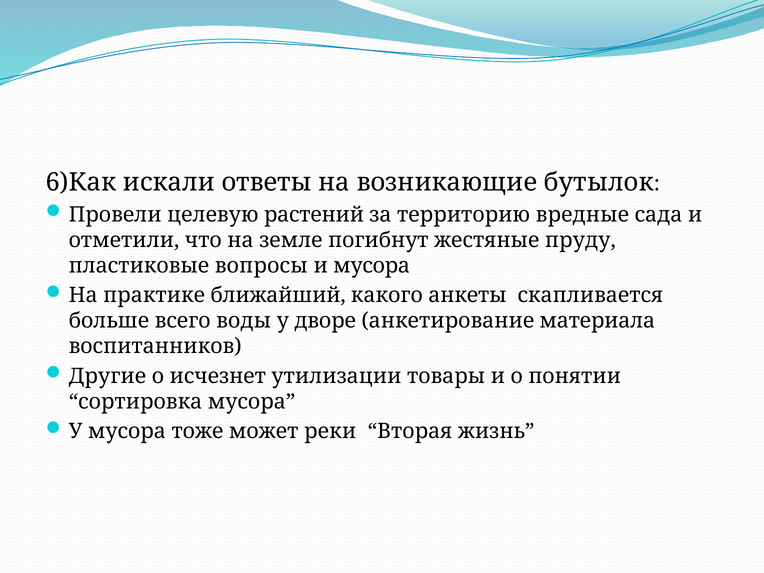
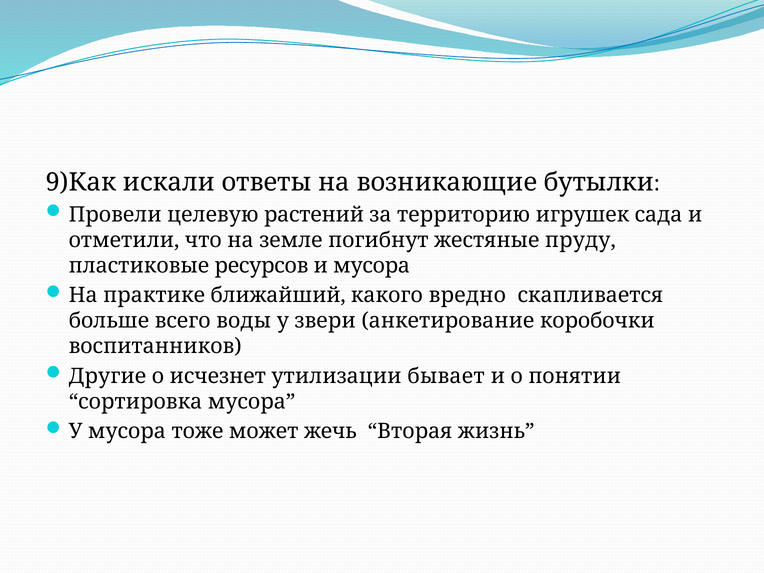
6)Как: 6)Как -> 9)Как
бутылок: бутылок -> бутылки
вредные: вредные -> игрушек
вопросы: вопросы -> ресурсов
анкеты: анкеты -> вредно
дворе: дворе -> звери
материала: материала -> коробочки
товары: товары -> бывает
реки: реки -> жечь
